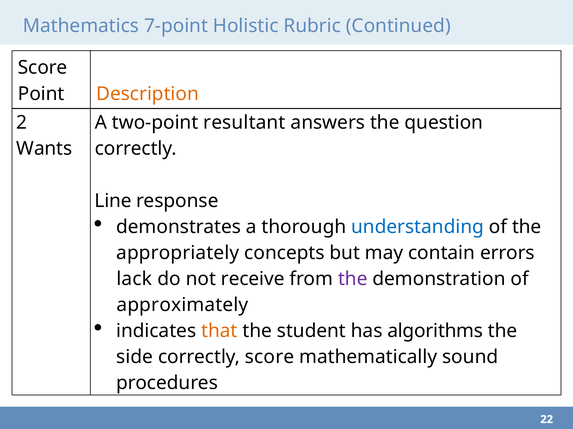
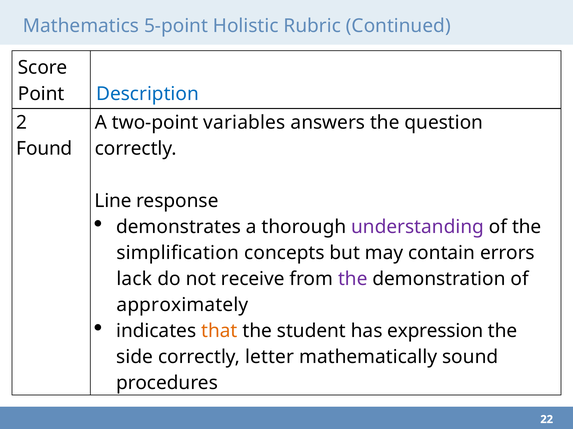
7-point: 7-point -> 5-point
Description colour: orange -> blue
resultant: resultant -> variables
Wants: Wants -> Found
understanding colour: blue -> purple
appropriately: appropriately -> simplification
algorithms: algorithms -> expression
correctly score: score -> letter
